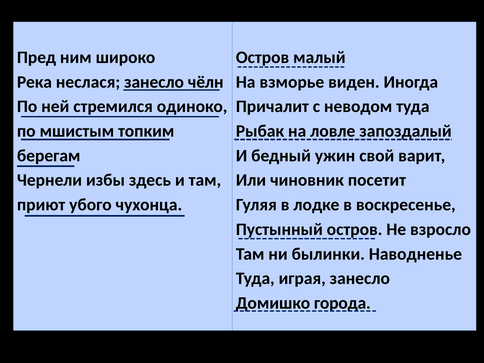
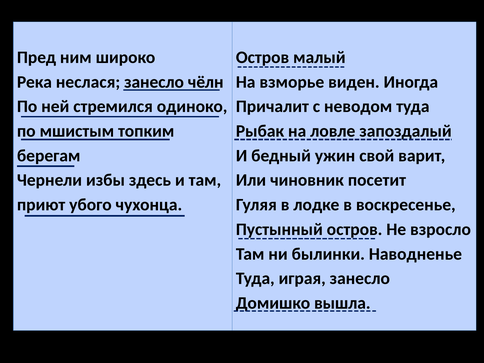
города: города -> вышла
